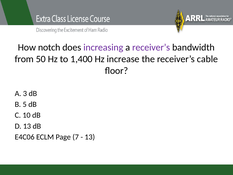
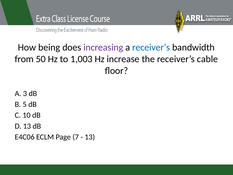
notch: notch -> being
receiver’s at (151, 47) colour: purple -> blue
1,400: 1,400 -> 1,003
